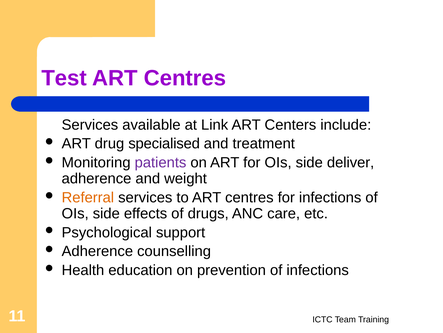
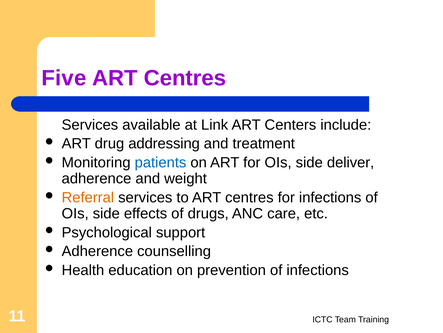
Test: Test -> Five
specialised: specialised -> addressing
patients colour: purple -> blue
